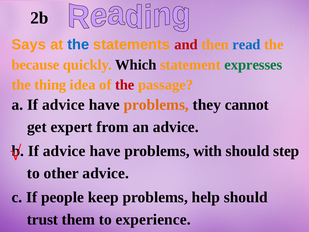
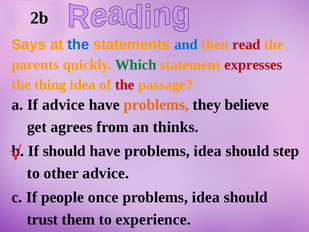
and colour: red -> blue
read colour: blue -> red
because: because -> parents
Which colour: black -> green
expresses colour: green -> red
cannot: cannot -> believe
expert: expert -> agrees
an advice: advice -> thinks
advice at (64, 151): advice -> should
have problems with: with -> idea
keep: keep -> once
help at (206, 197): help -> idea
